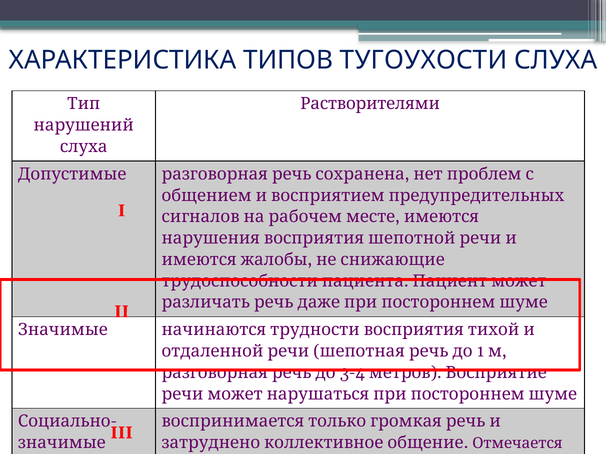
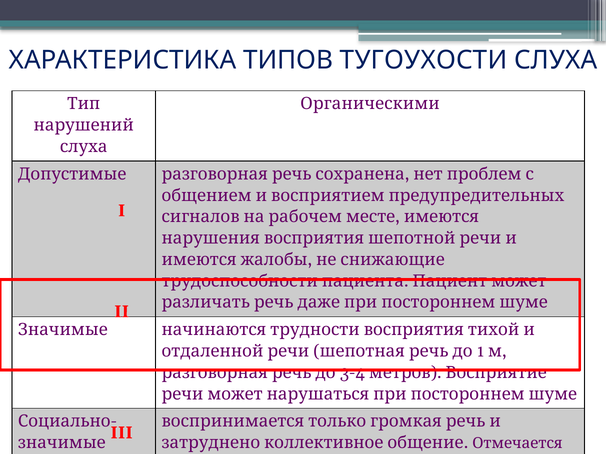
Растворителями: Растворителями -> Органическими
